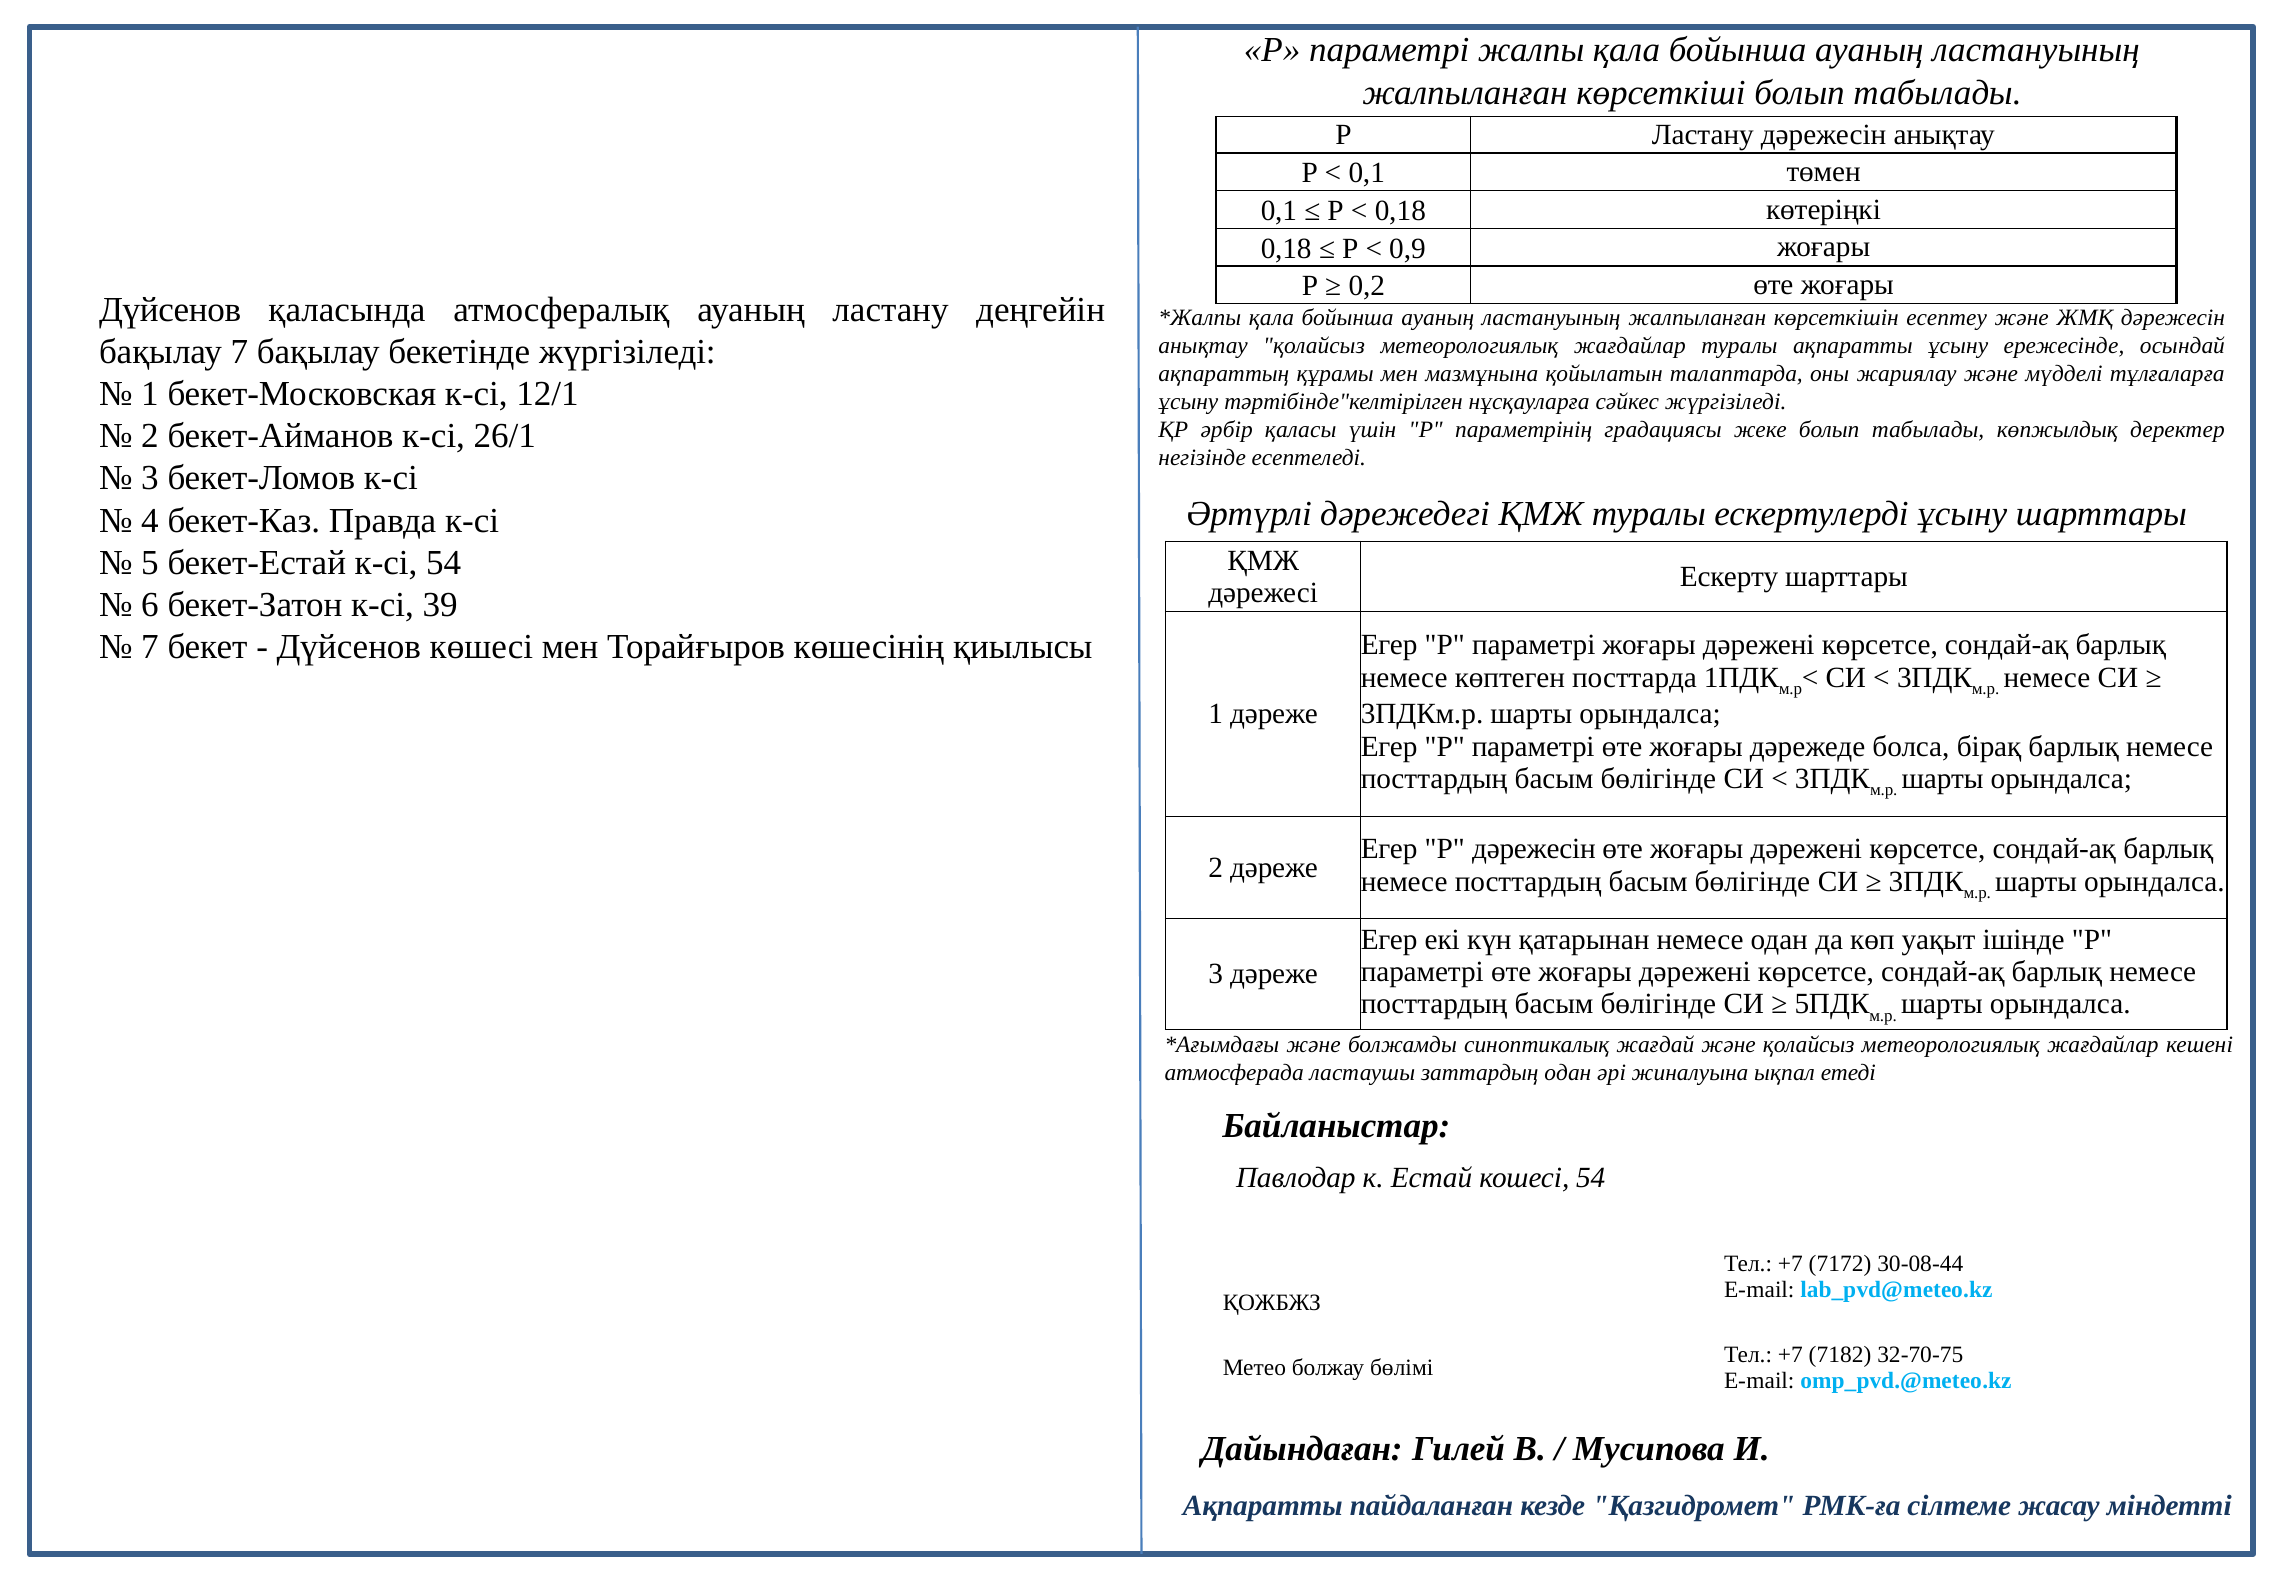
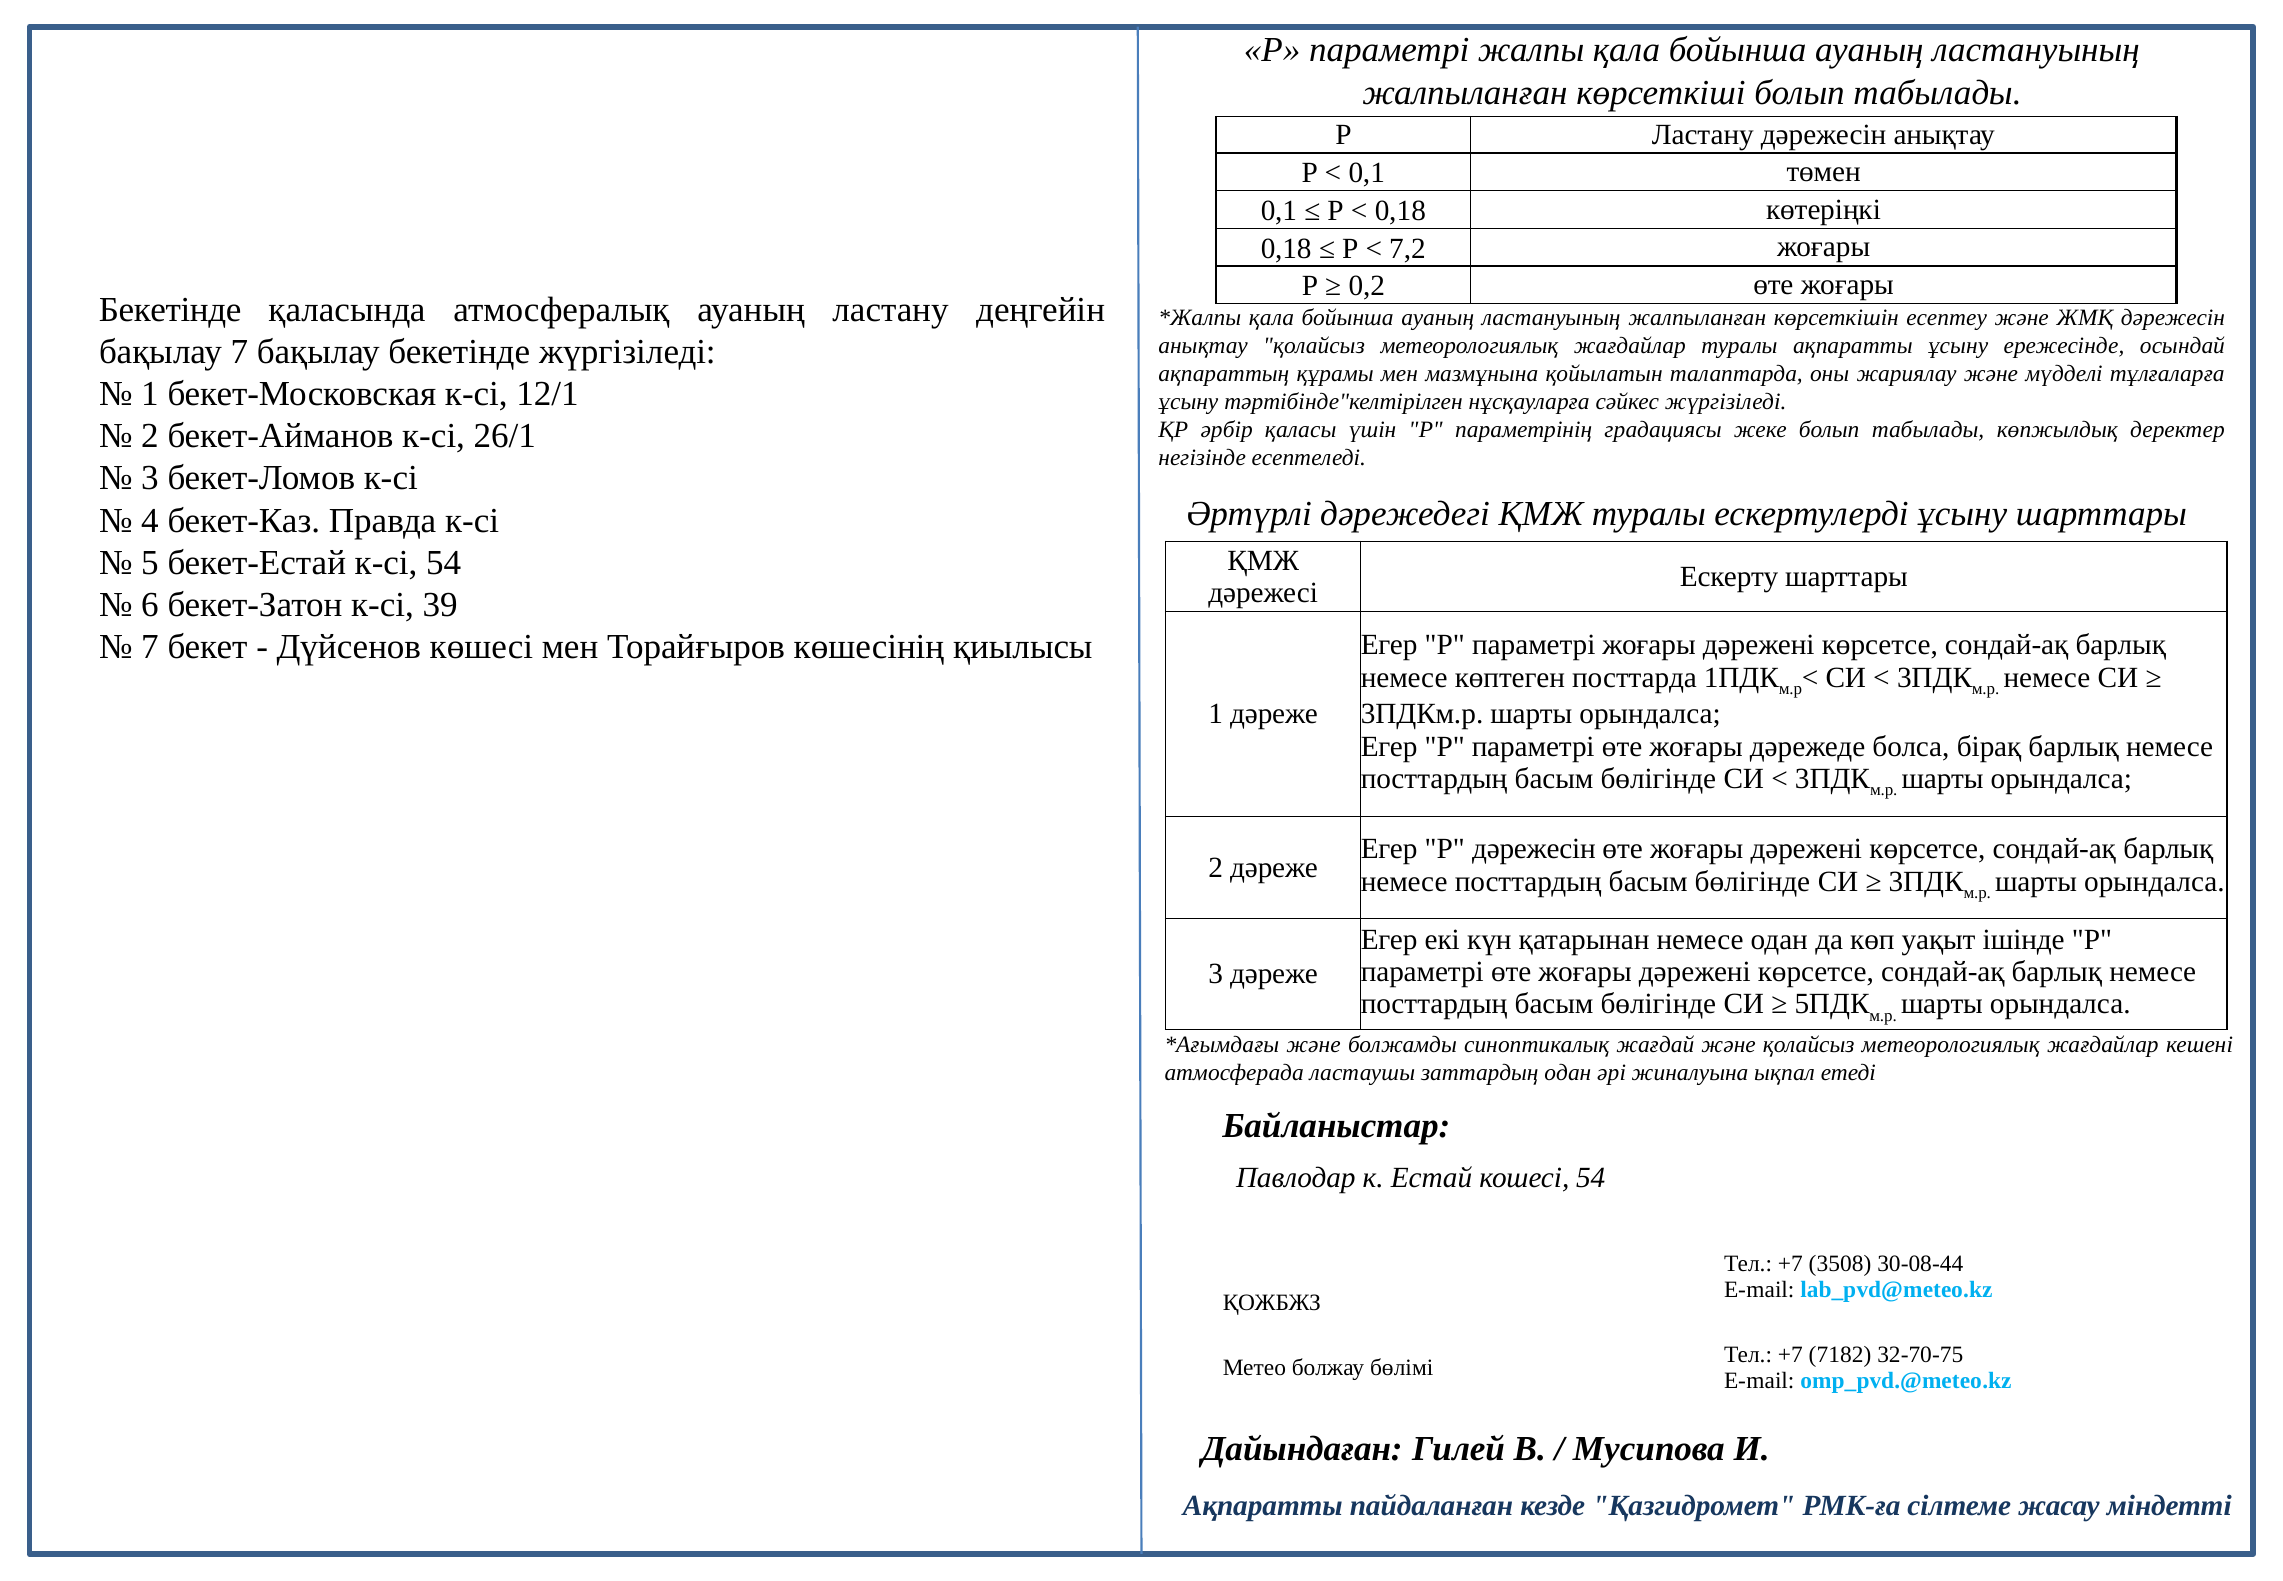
0,9: 0,9 -> 7,2
Дүйсенов at (170, 310): Дүйсенов -> Бекетінде
7172: 7172 -> 3508
